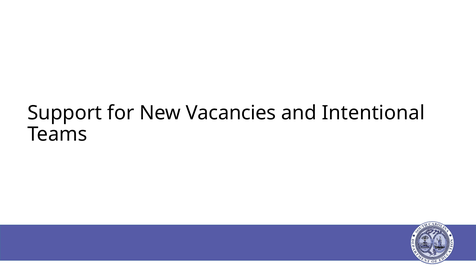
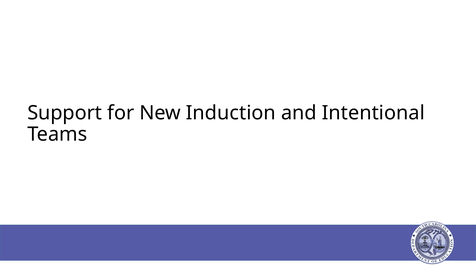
Vacancies: Vacancies -> Induction
